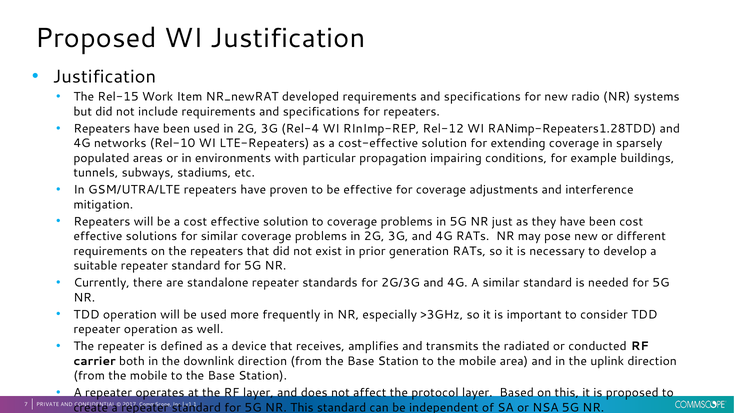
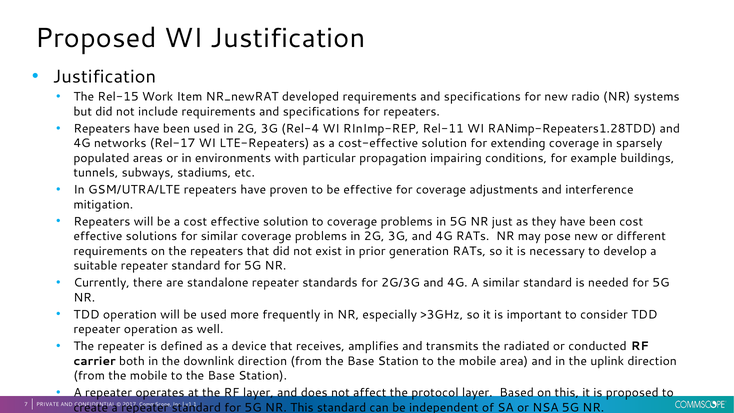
Rel-12: Rel-12 -> Rel-11
Rel-10: Rel-10 -> Rel-17
